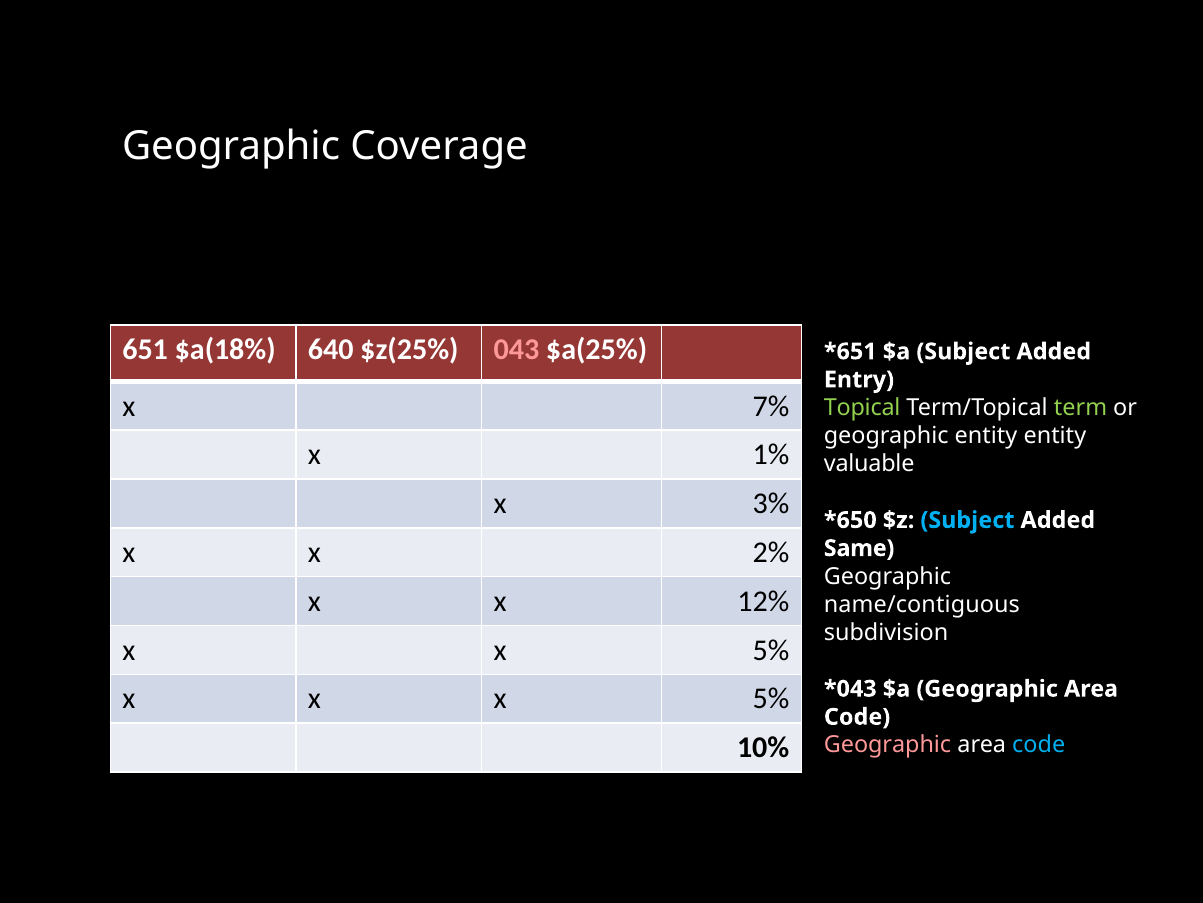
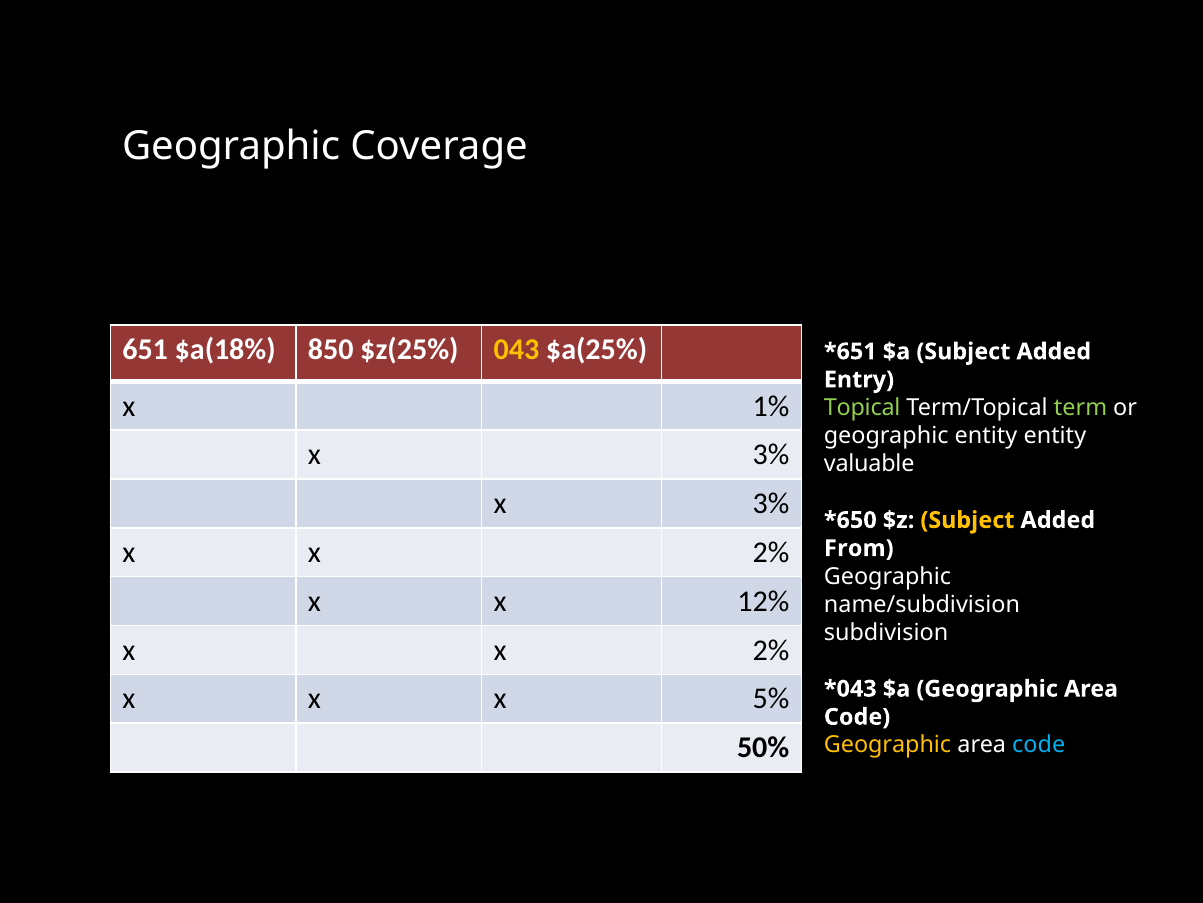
640: 640 -> 850
043 colour: pink -> yellow
7%: 7% -> 1%
1% at (771, 455): 1% -> 3%
Subject at (967, 520) colour: light blue -> yellow
Same: Same -> From
name/contiguous: name/contiguous -> name/subdivision
5% at (771, 650): 5% -> 2%
10%: 10% -> 50%
Geographic at (888, 744) colour: pink -> yellow
